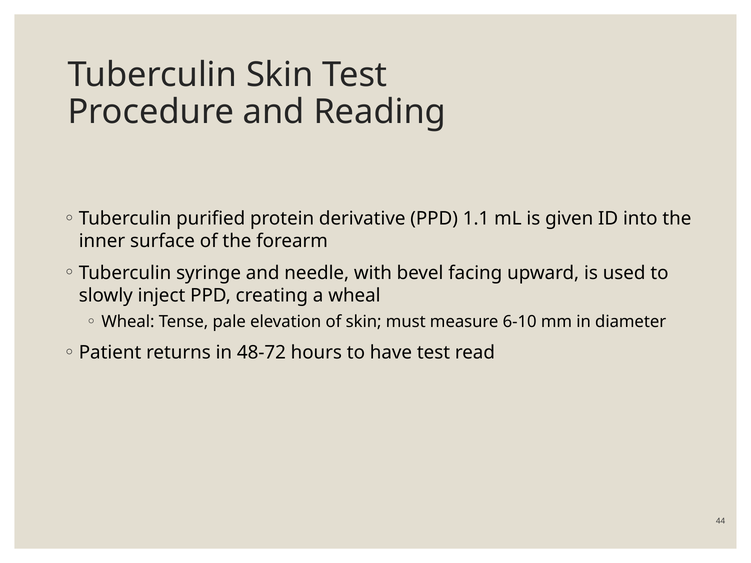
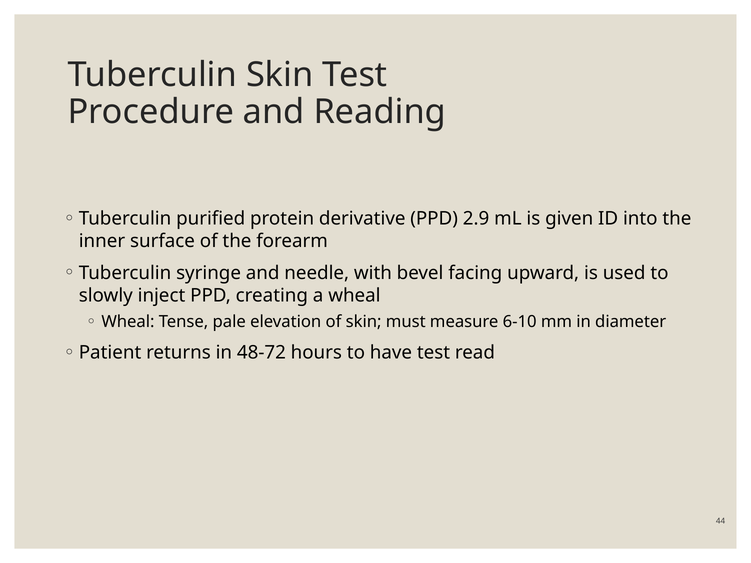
1.1: 1.1 -> 2.9
